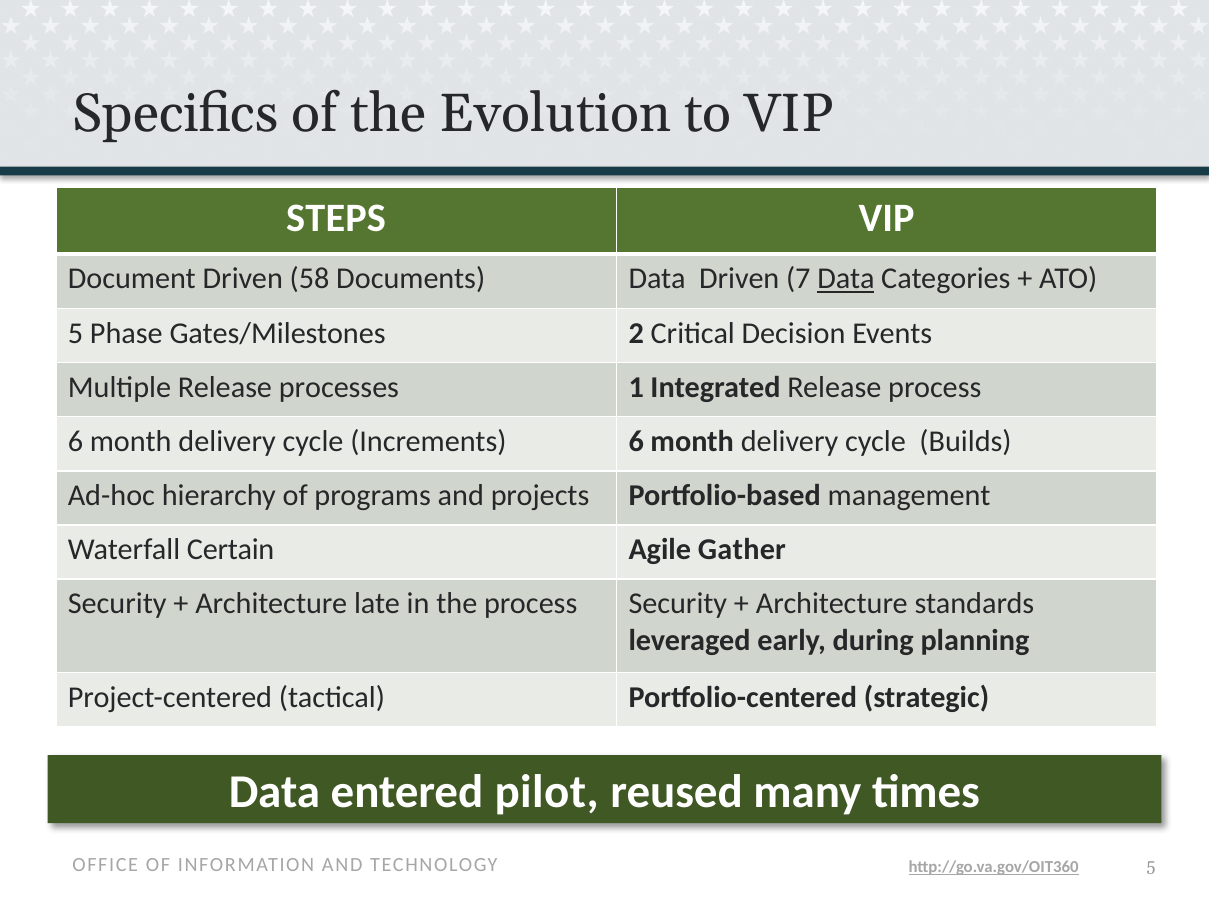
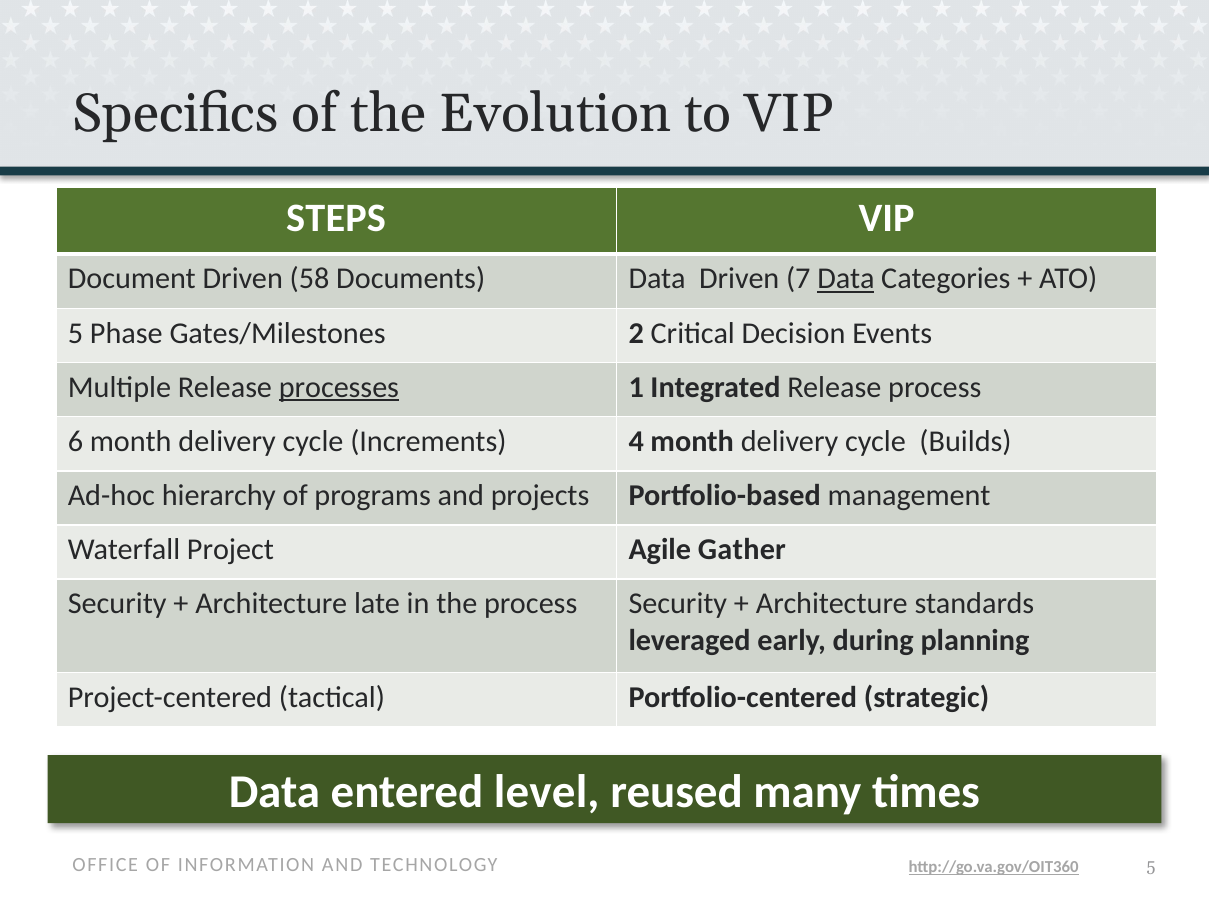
processes underline: none -> present
Increments 6: 6 -> 4
Certain: Certain -> Project
pilot: pilot -> level
